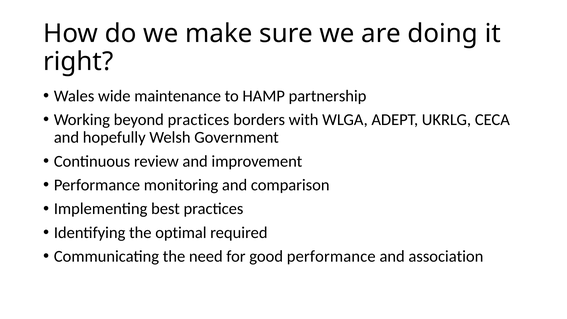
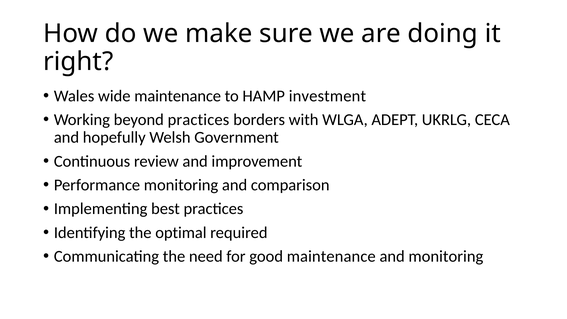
partnership: partnership -> investment
good performance: performance -> maintenance
and association: association -> monitoring
